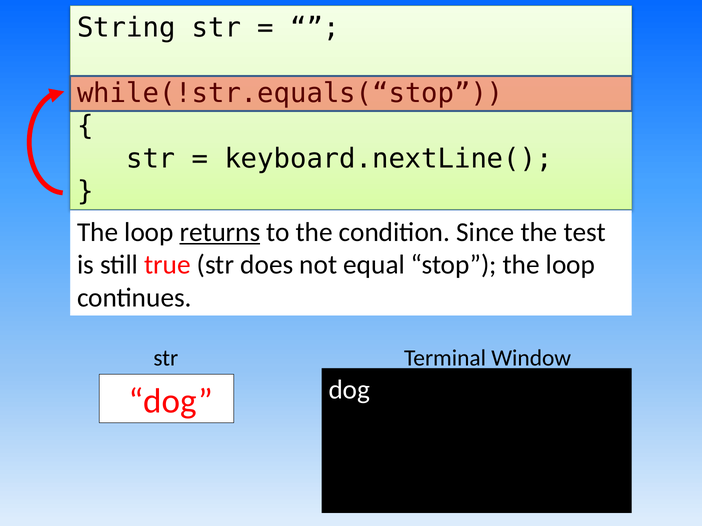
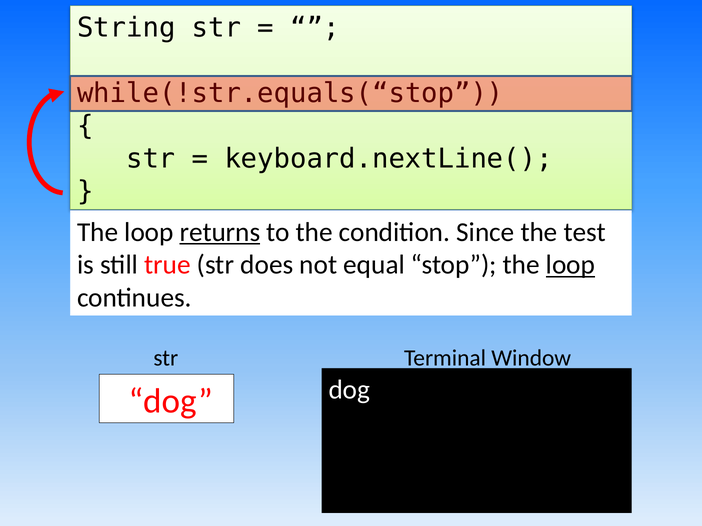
loop at (571, 265) underline: none -> present
